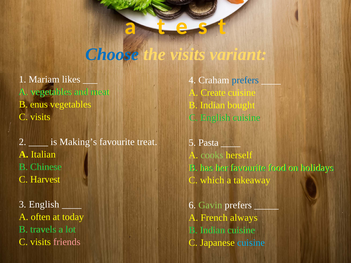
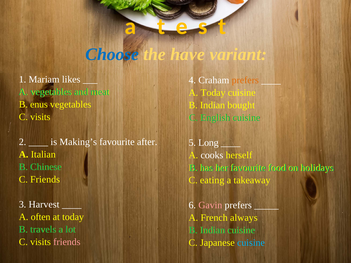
the visits: visits -> have
prefers at (245, 80) colour: blue -> orange
A Create: Create -> Today
treat: treat -> after
Pasta: Pasta -> Long
cooks colour: light green -> white
C Harvest: Harvest -> Friends
which: which -> eating
3 English: English -> Harvest
Gavin colour: light green -> pink
